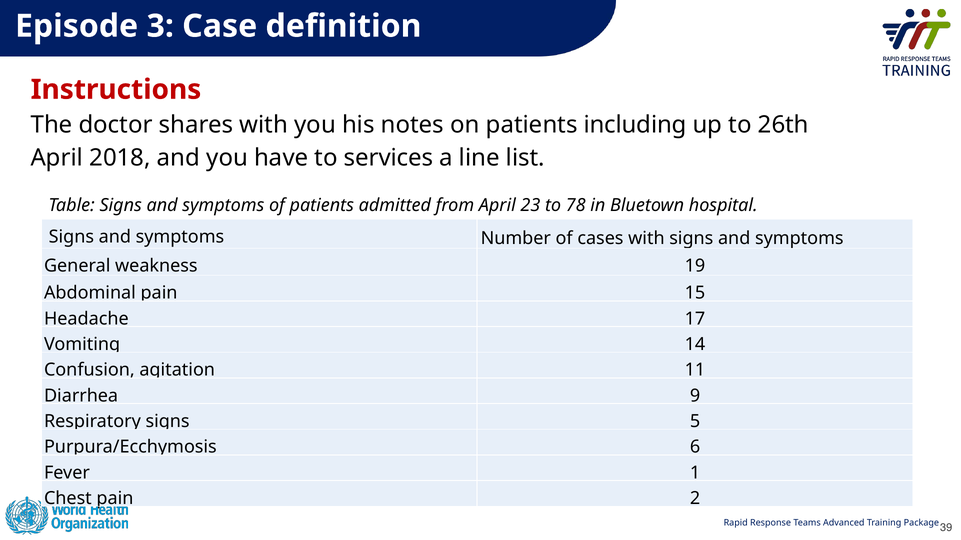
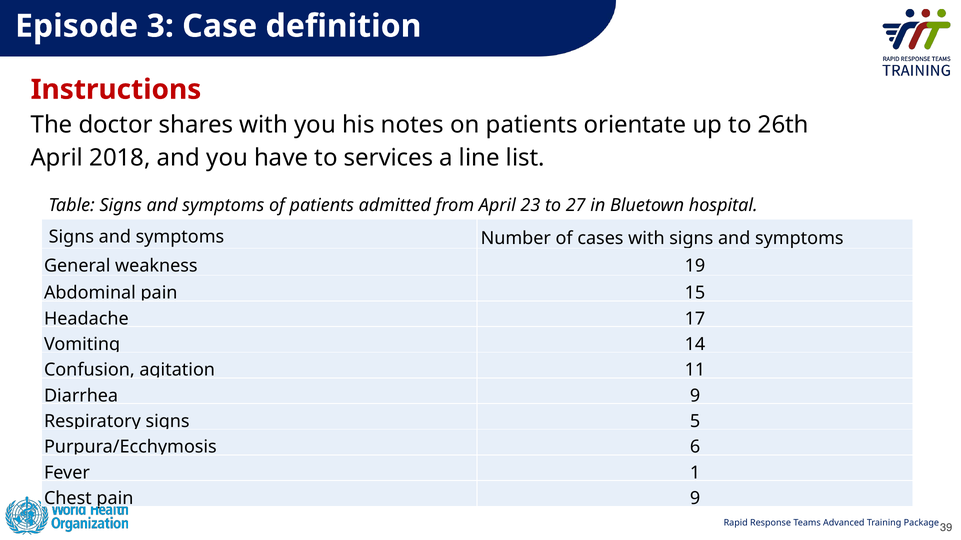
including: including -> orientate
78: 78 -> 27
pain 2: 2 -> 9
